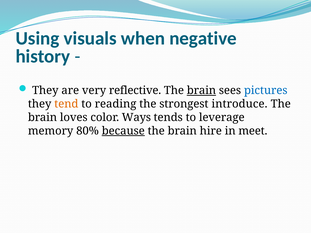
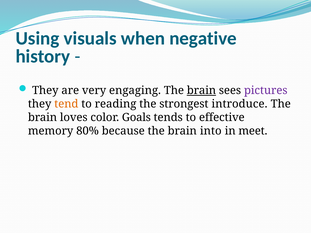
reflective: reflective -> engaging
pictures colour: blue -> purple
Ways: Ways -> Goals
leverage: leverage -> effective
because underline: present -> none
hire: hire -> into
